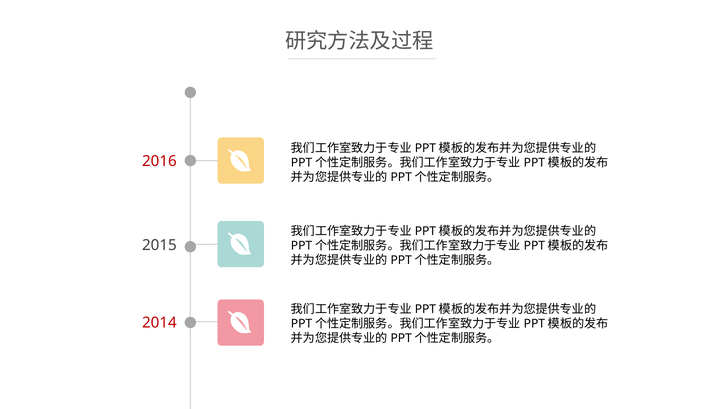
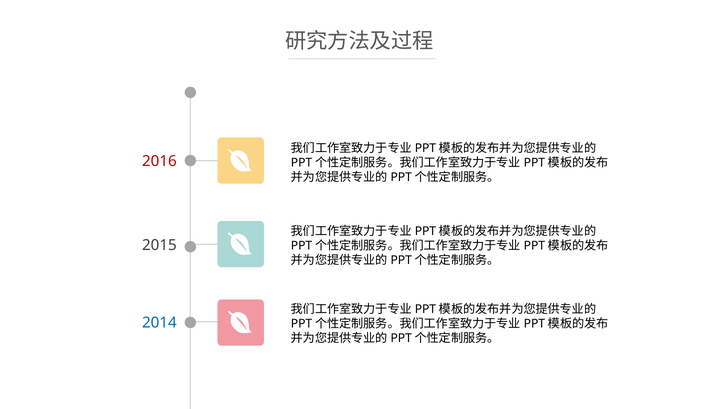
2014 colour: red -> blue
